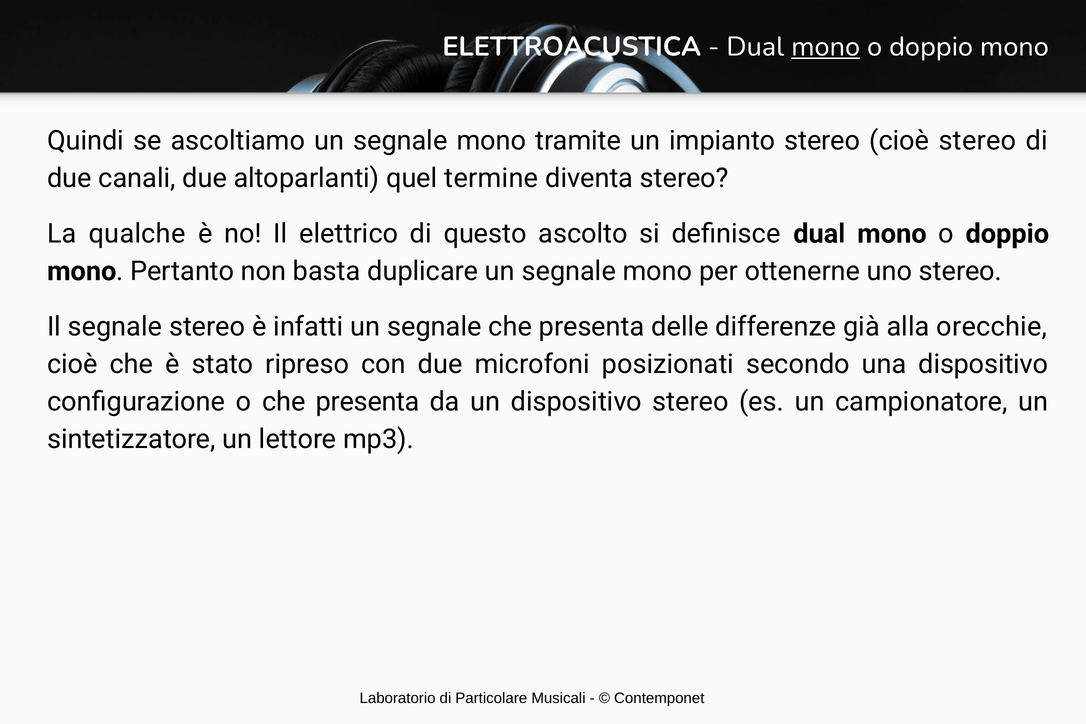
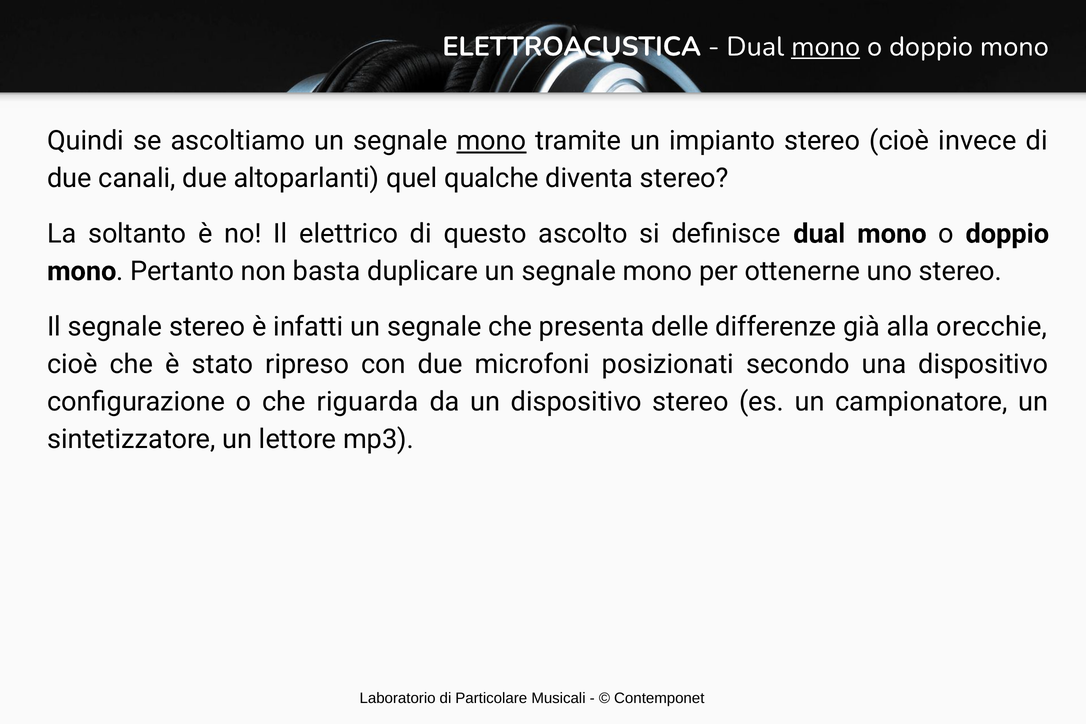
mono at (491, 141) underline: none -> present
cioè stereo: stereo -> invece
termine: termine -> qualche
qualche: qualche -> soltanto
o che presenta: presenta -> riguarda
